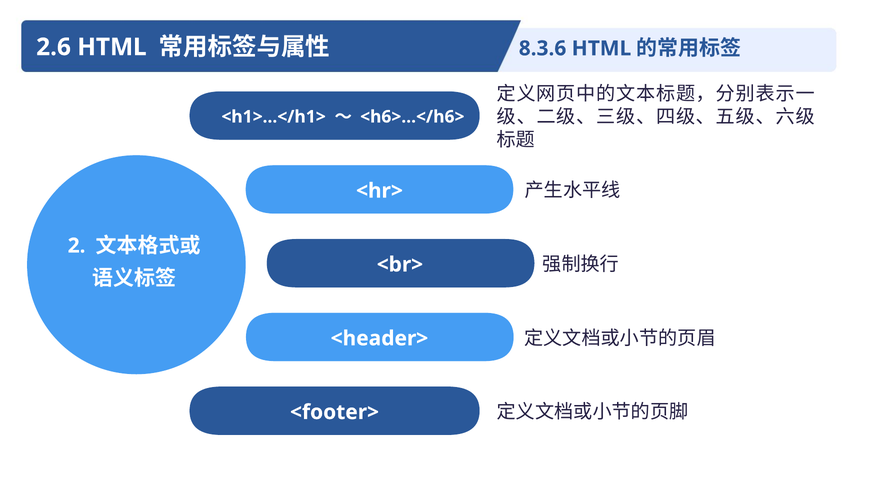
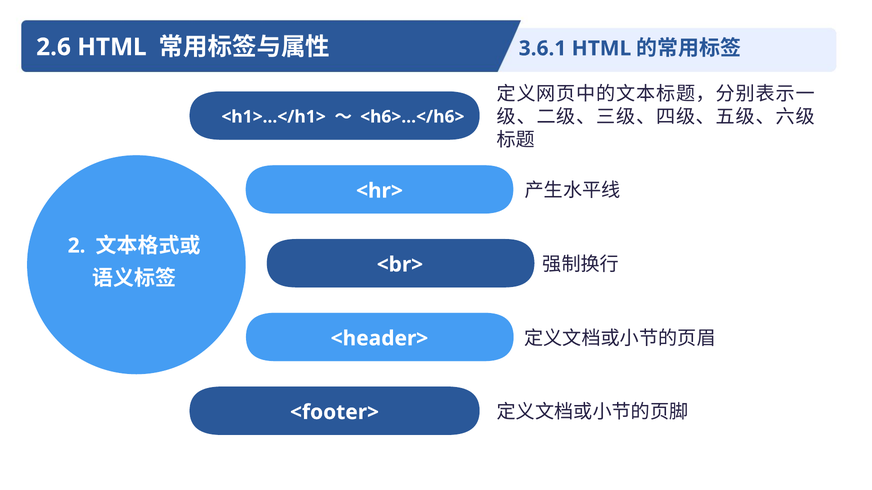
8.3.6: 8.3.6 -> 3.6.1
